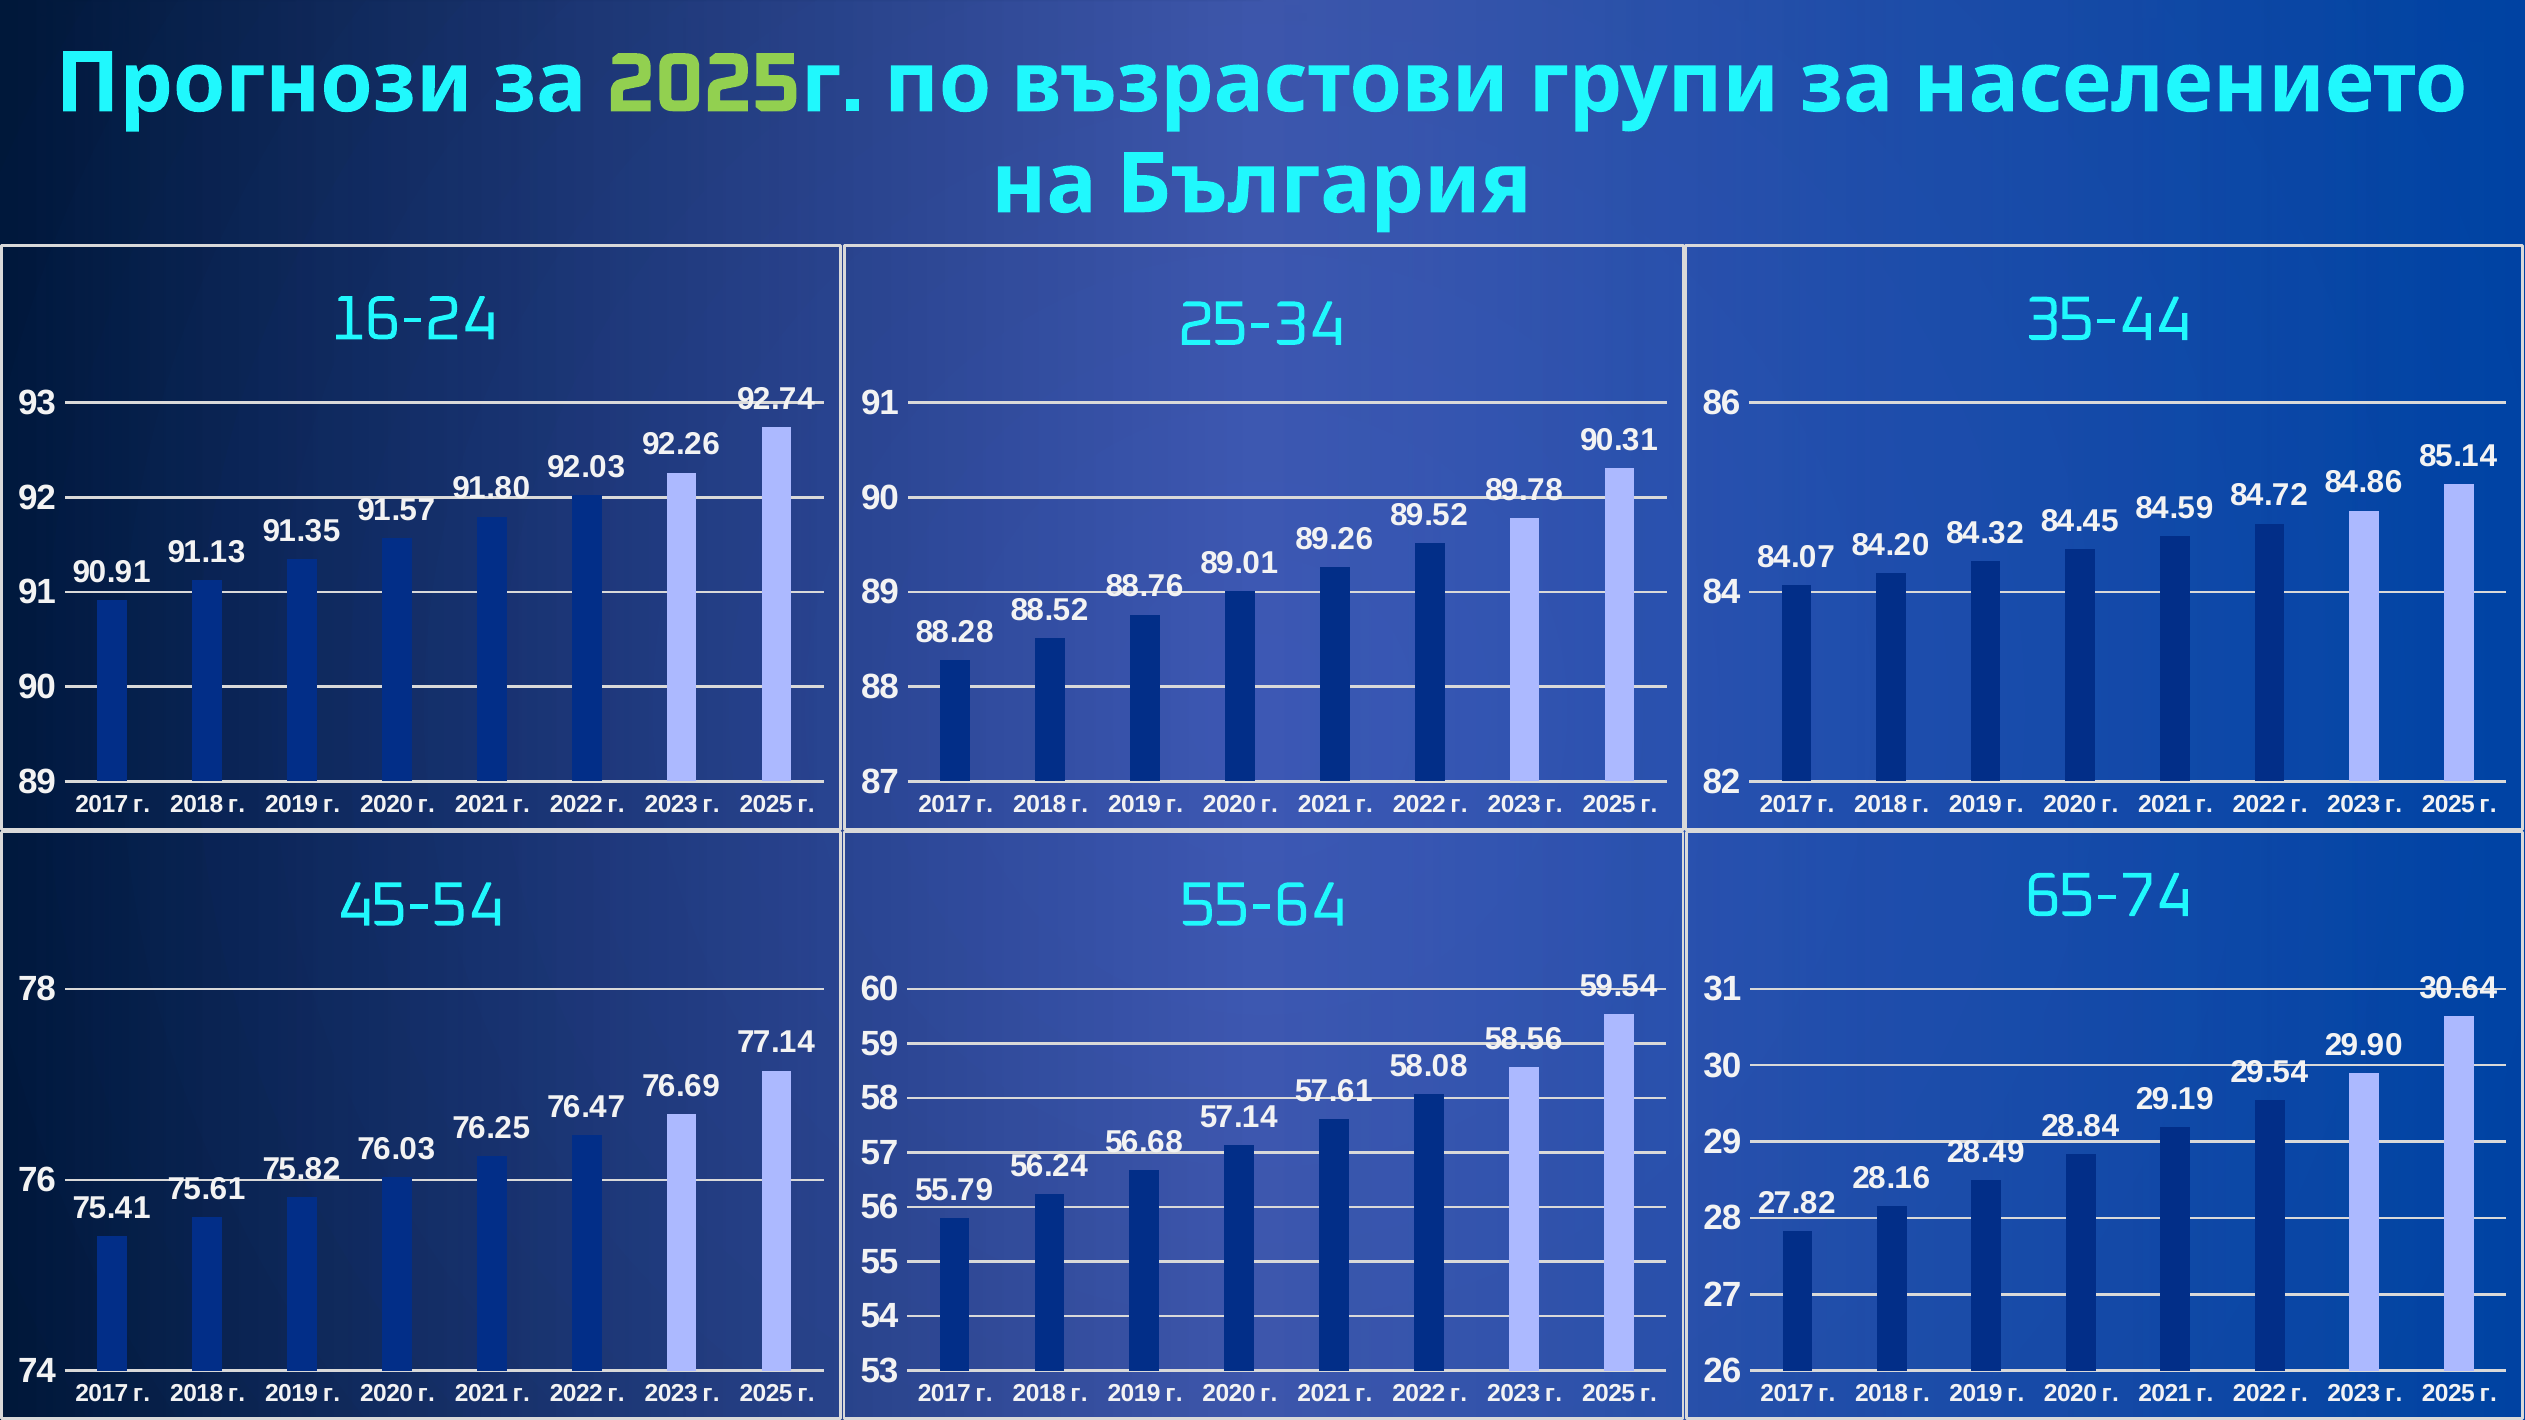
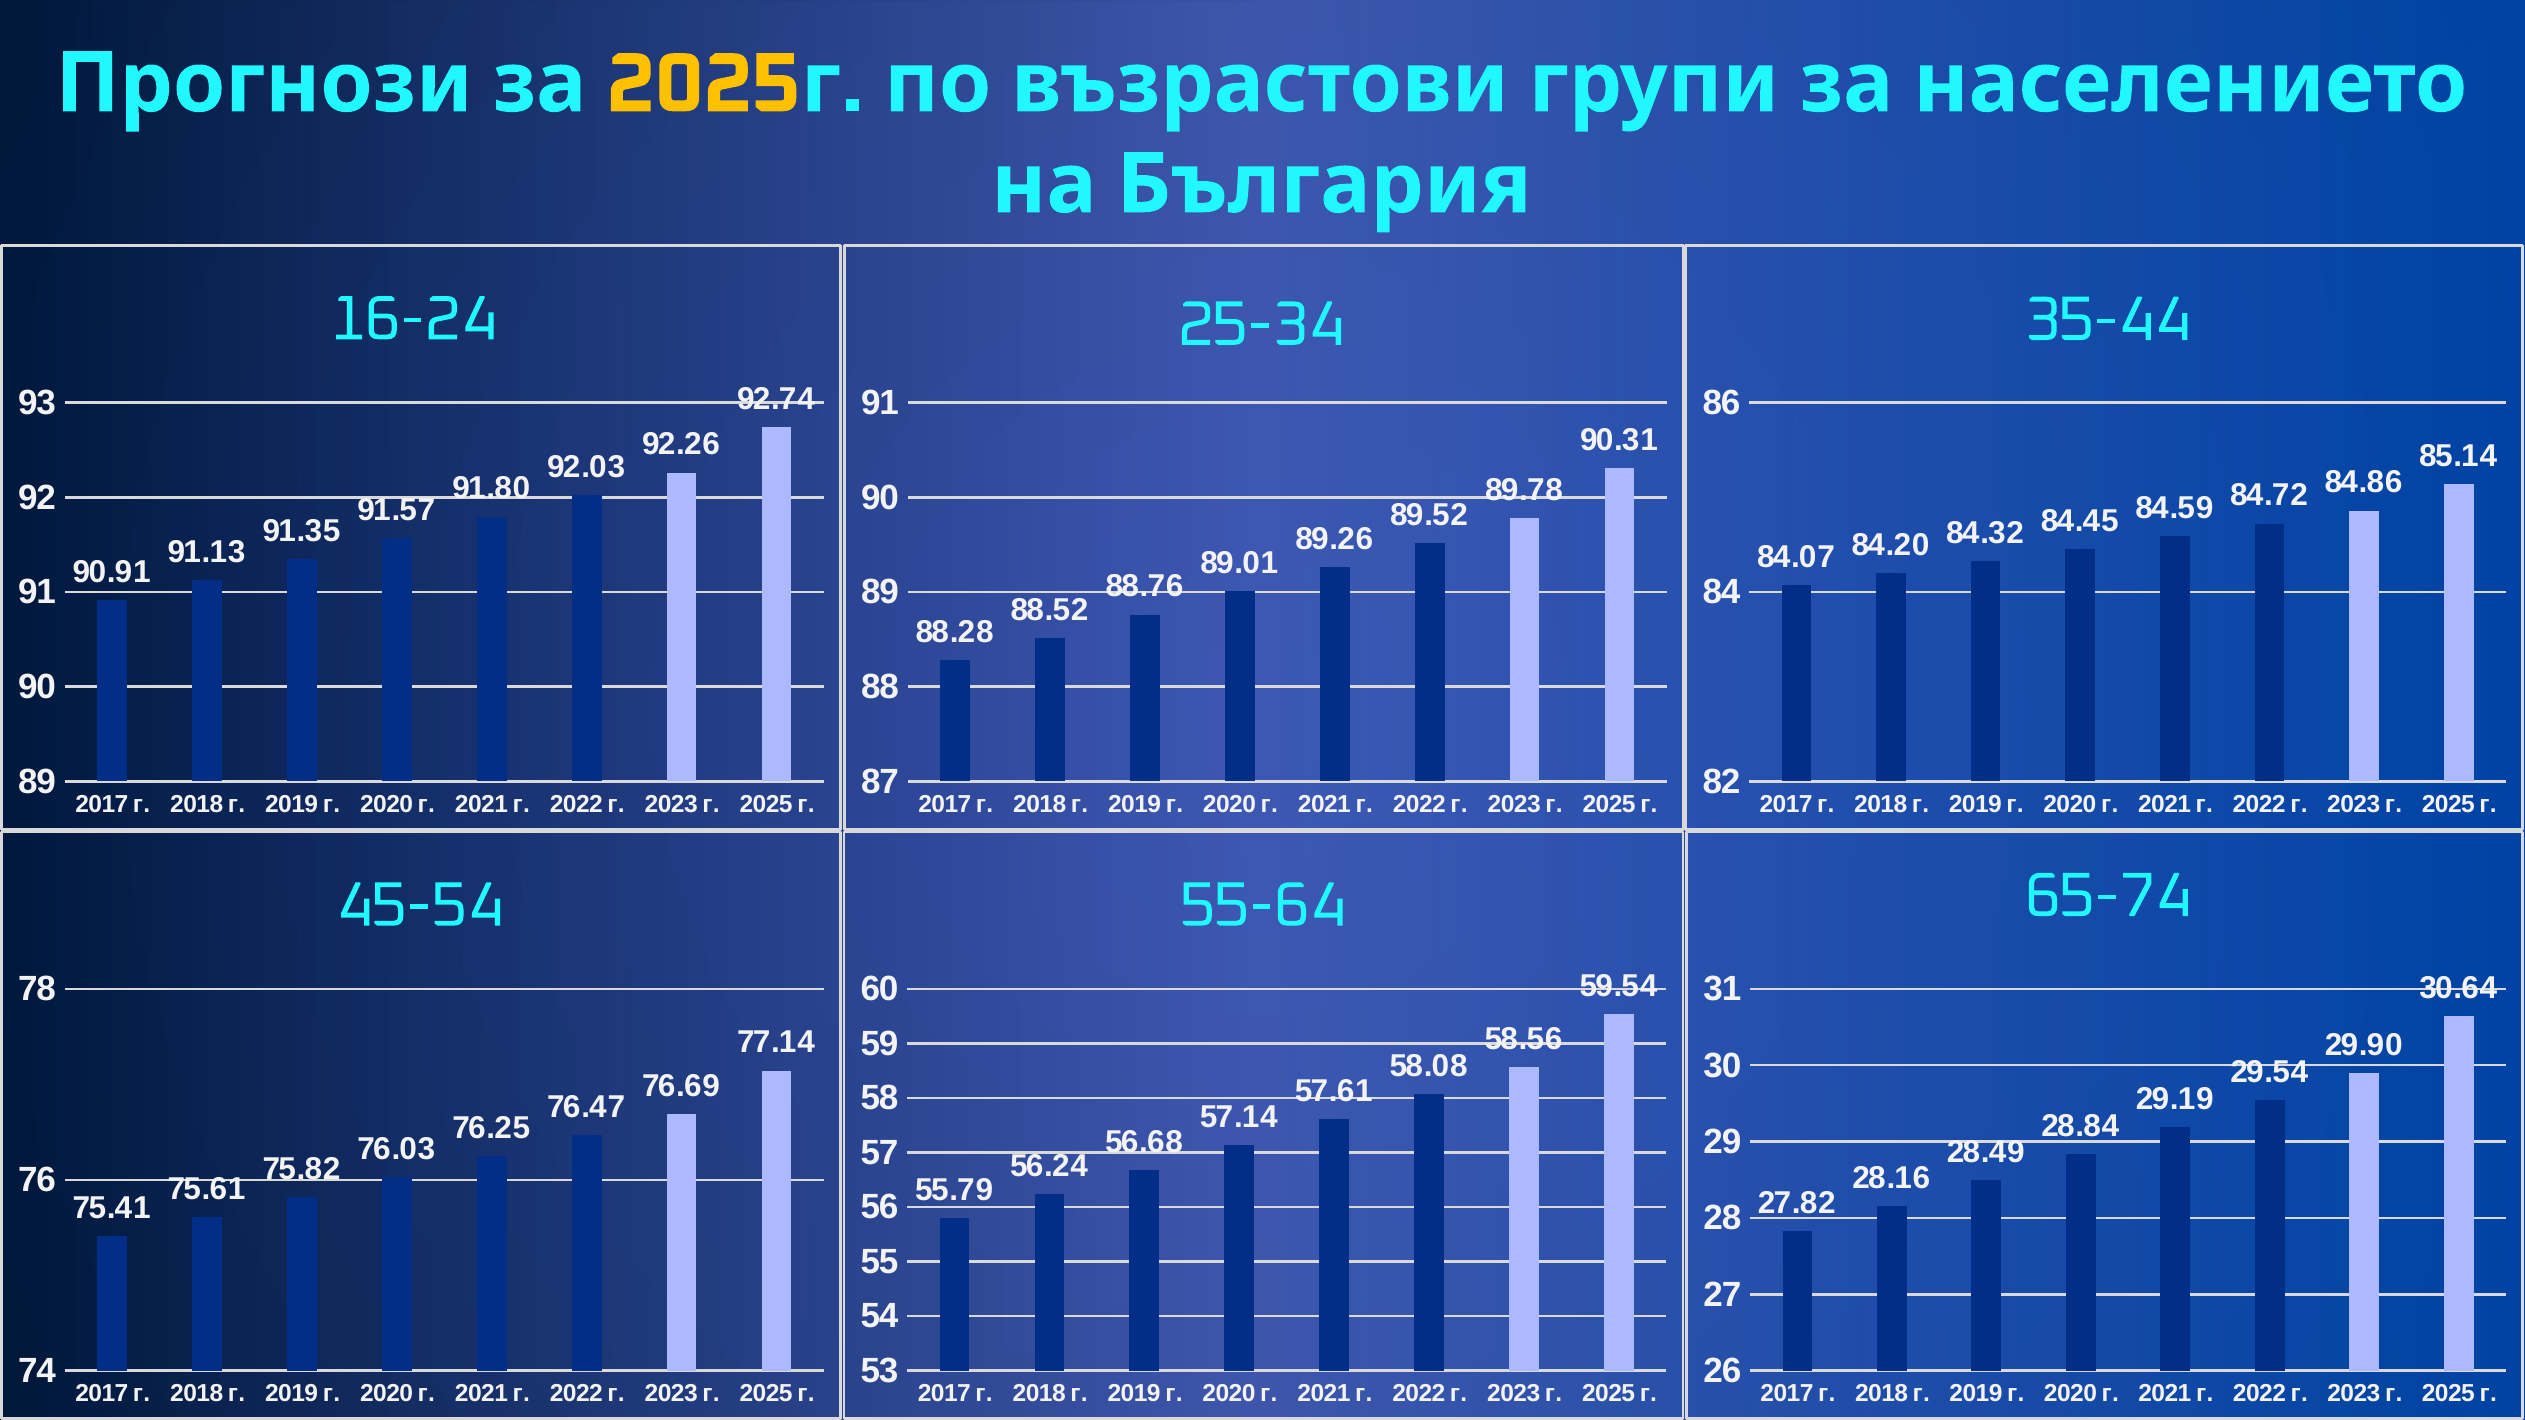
2025 at (704, 84) colour: light green -> yellow
